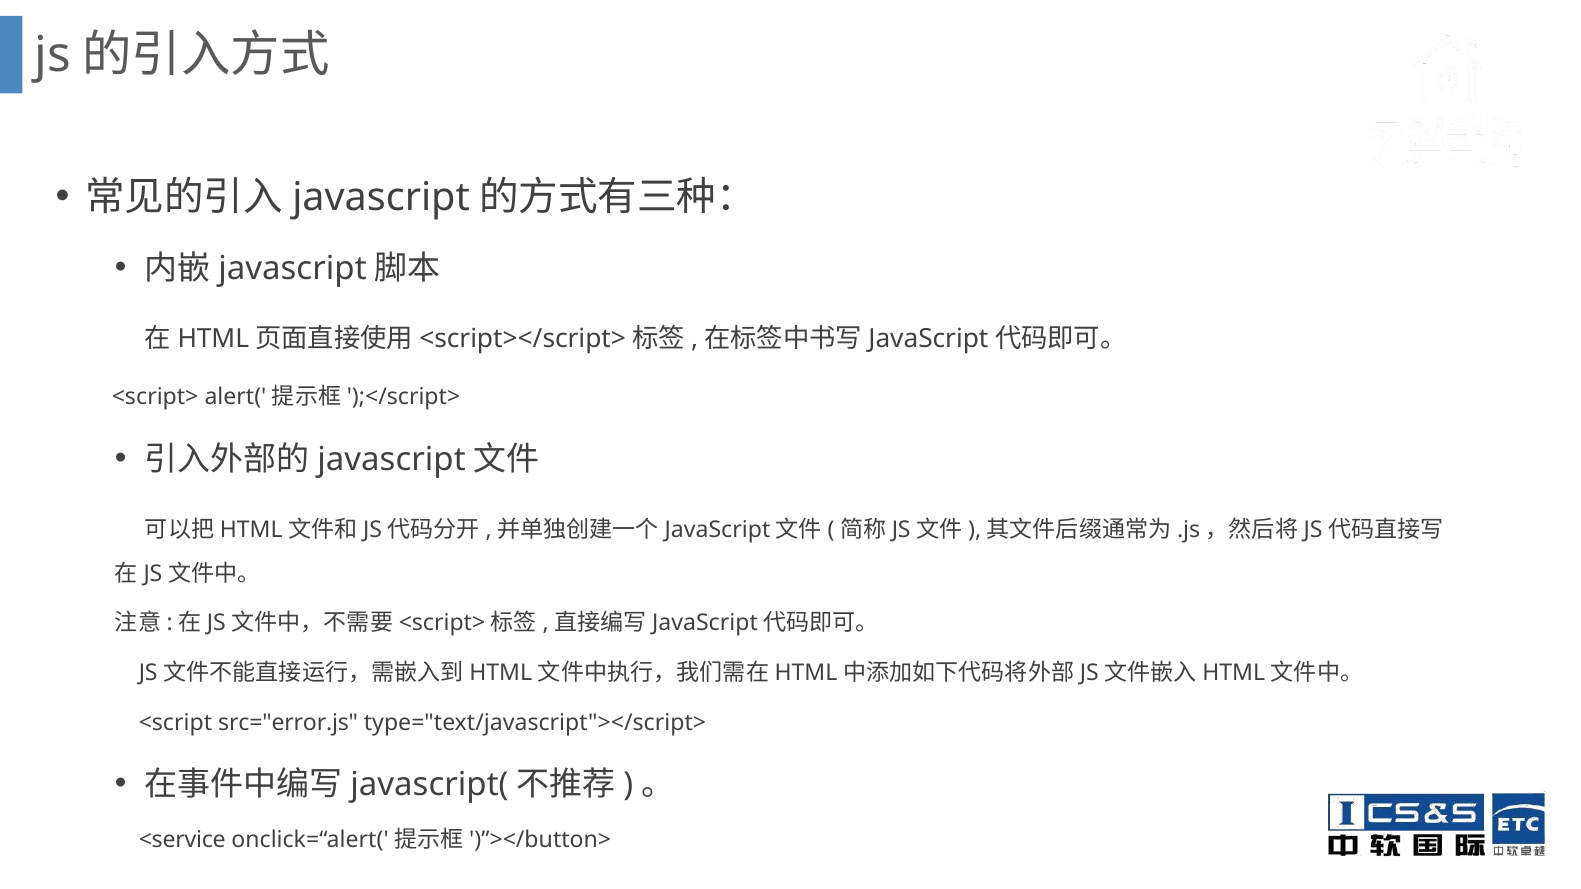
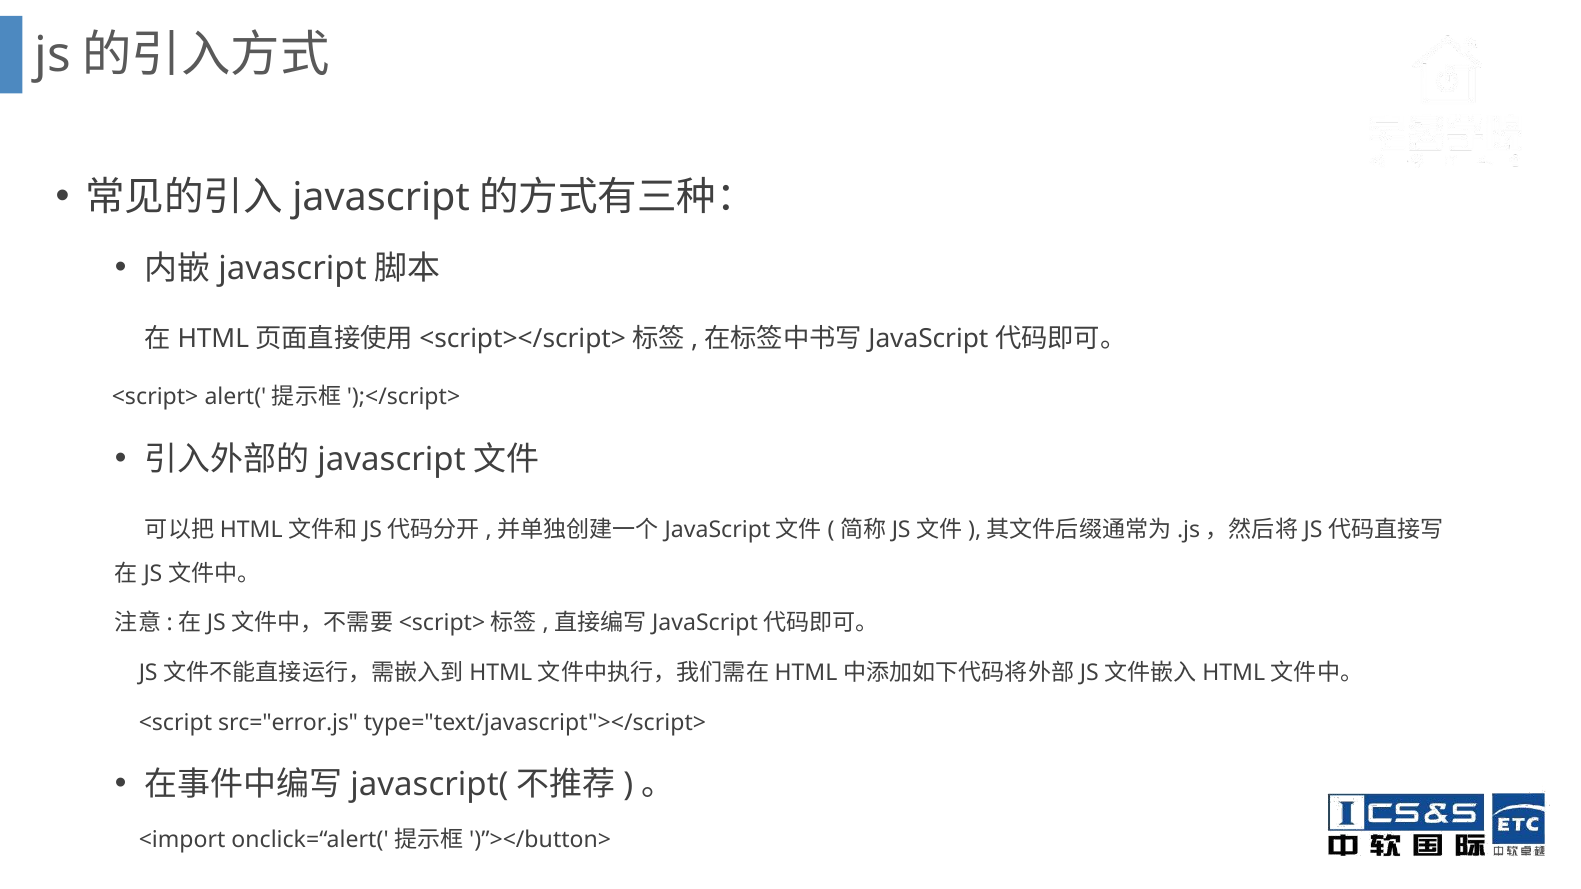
<service: <service -> <import
